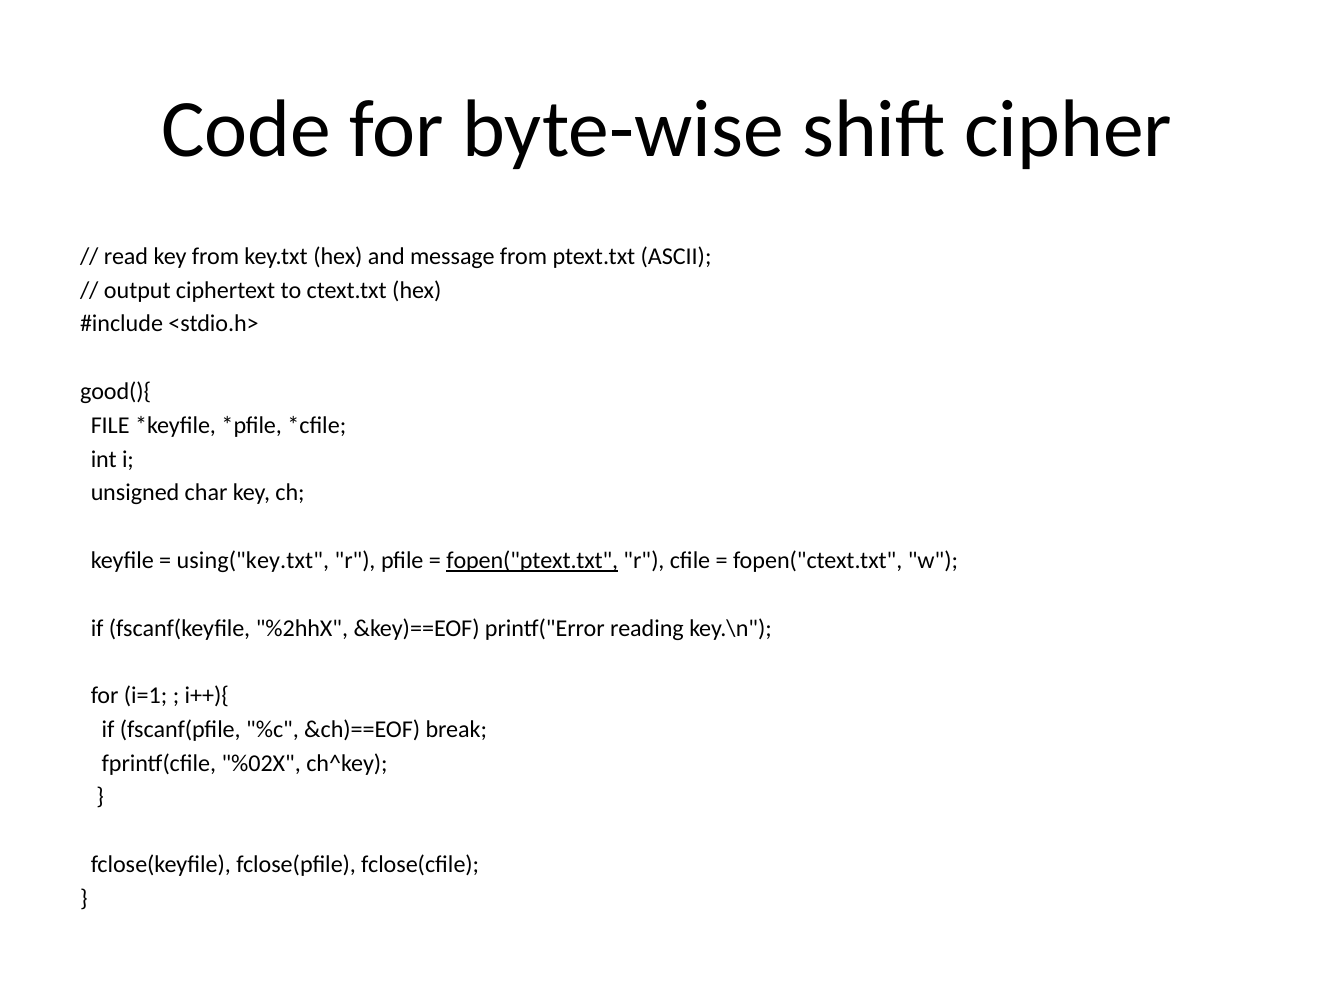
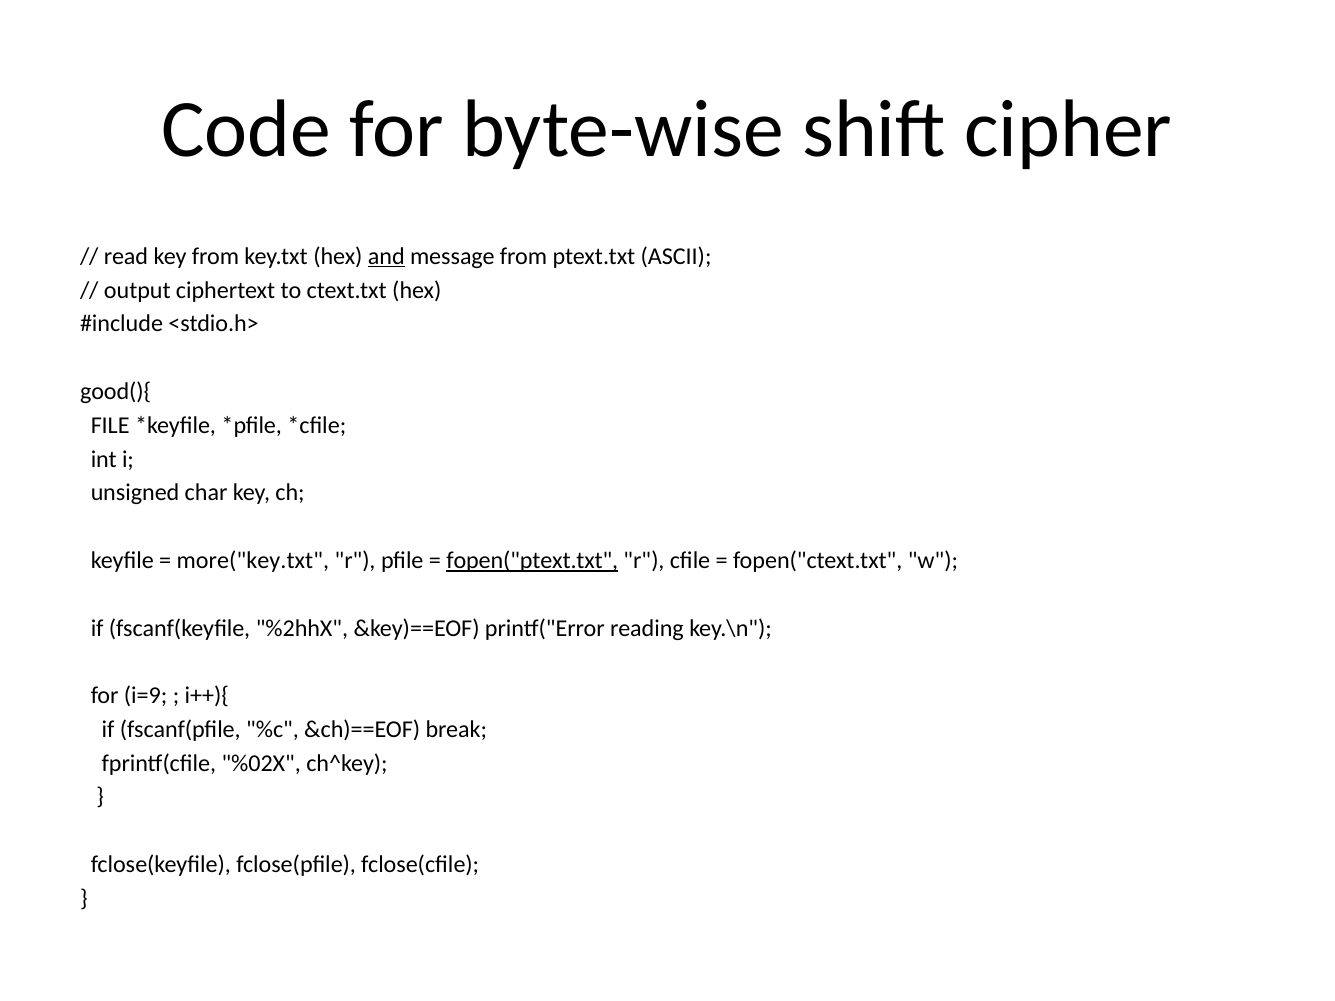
and underline: none -> present
using("key.txt: using("key.txt -> more("key.txt
i=1: i=1 -> i=9
